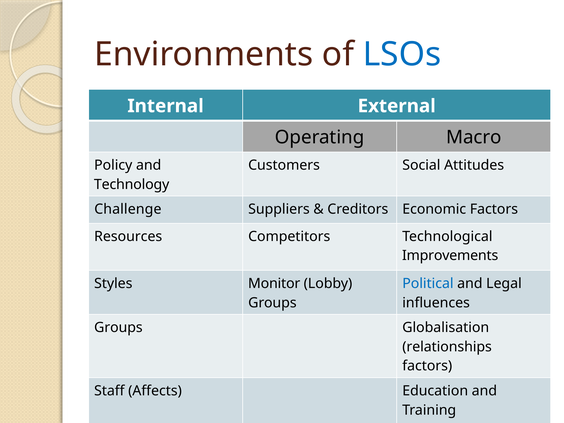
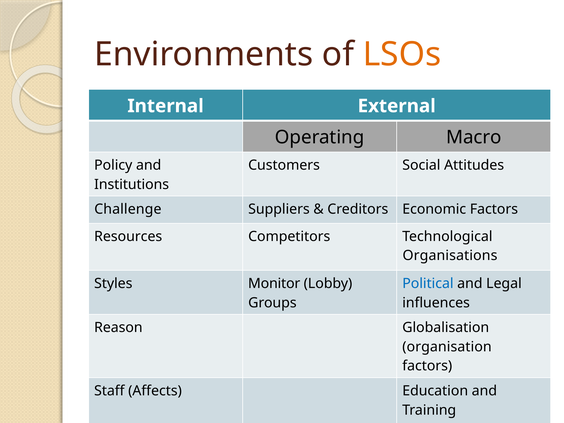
LSOs colour: blue -> orange
Technology: Technology -> Institutions
Improvements: Improvements -> Organisations
Groups at (118, 328): Groups -> Reason
relationships: relationships -> organisation
